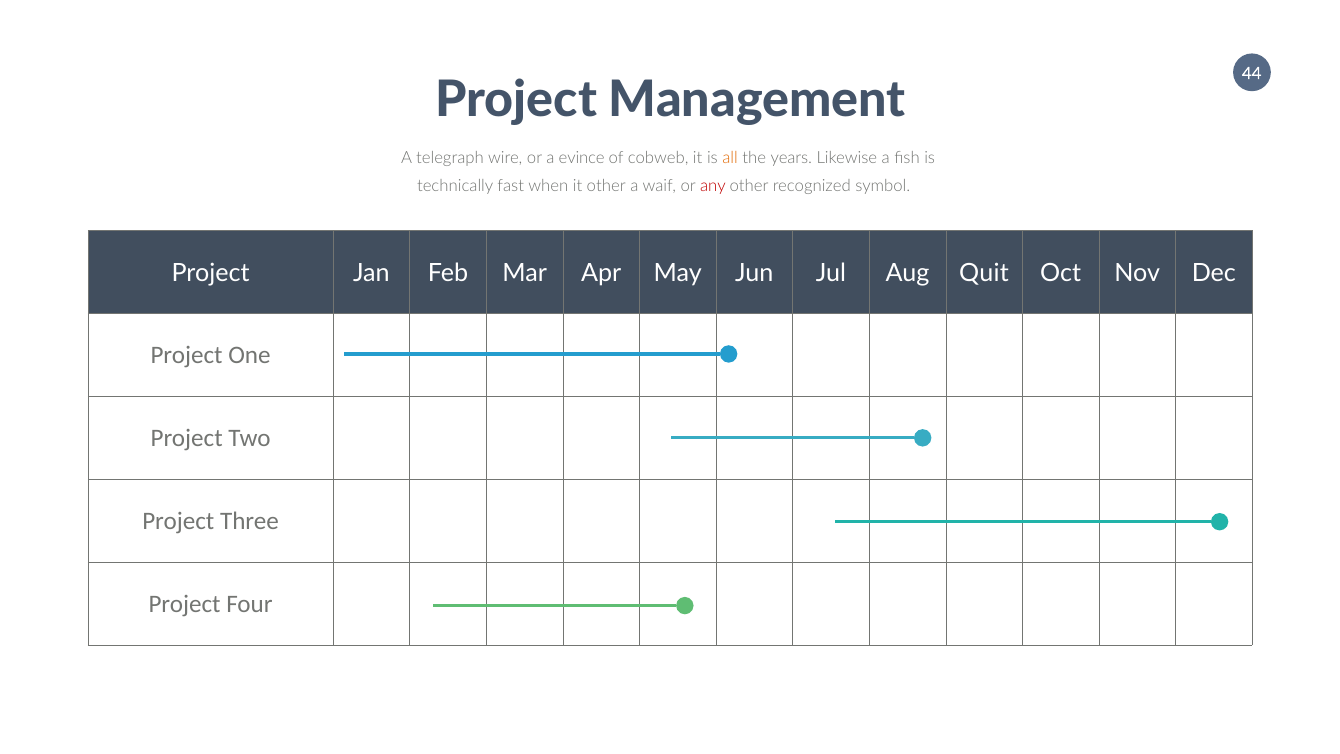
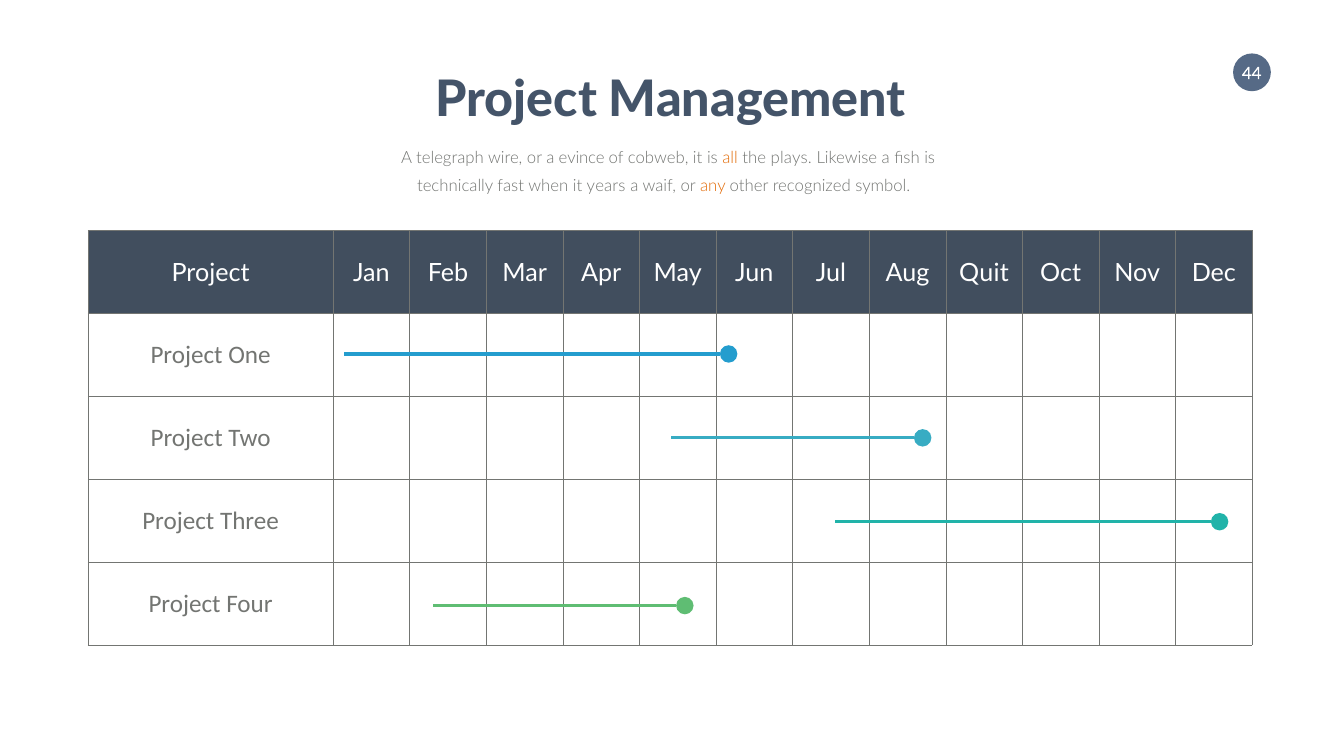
years: years -> plays
it other: other -> years
any colour: red -> orange
